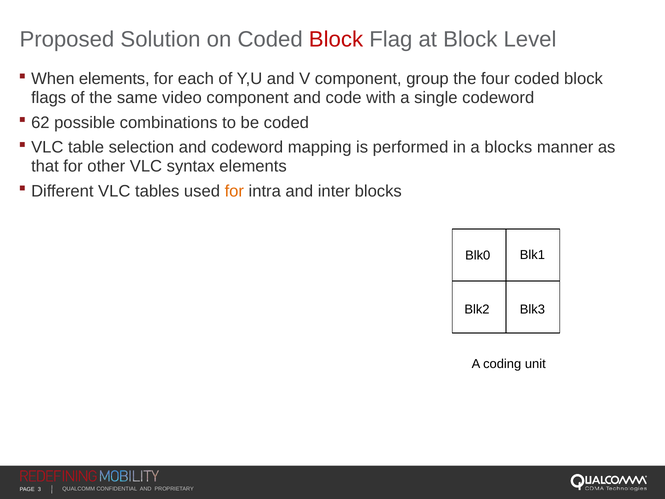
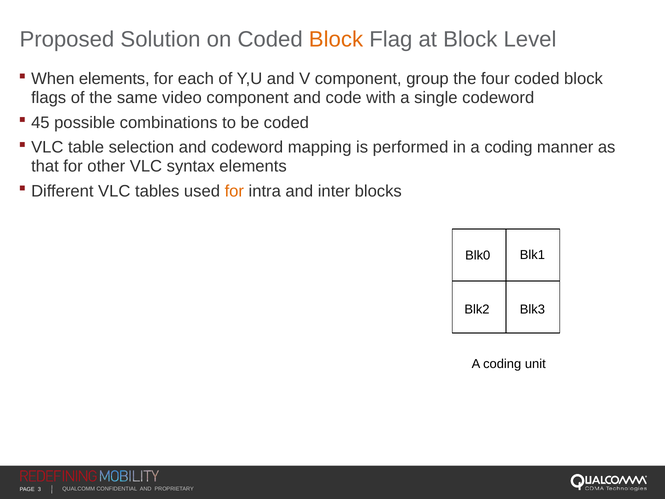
Block at (336, 39) colour: red -> orange
62: 62 -> 45
in a blocks: blocks -> coding
